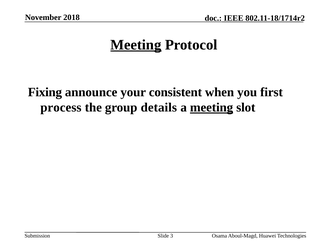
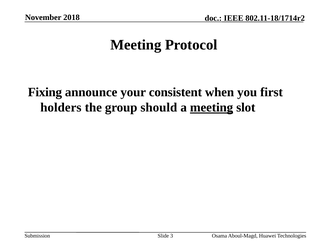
Meeting at (136, 45) underline: present -> none
process: process -> holders
details: details -> should
